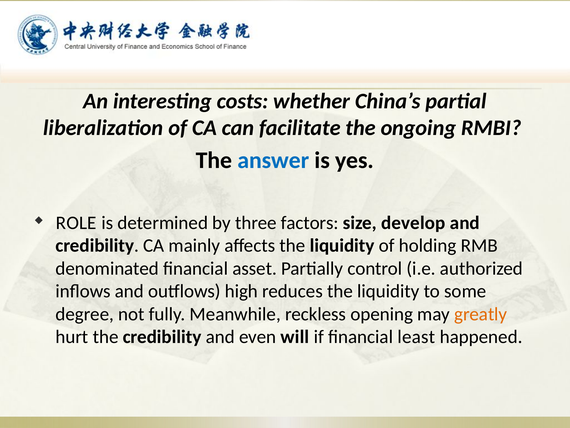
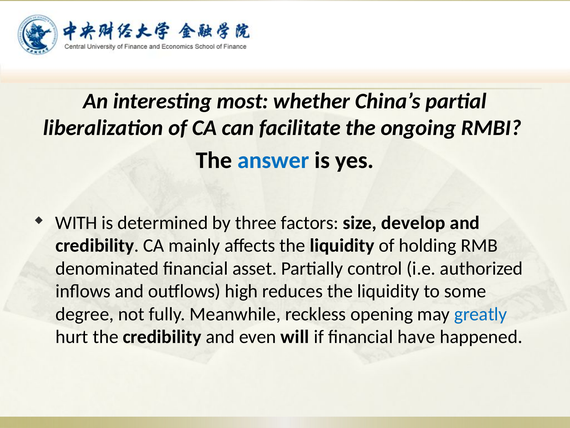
costs: costs -> most
ROLE: ROLE -> WITH
greatly colour: orange -> blue
least: least -> have
